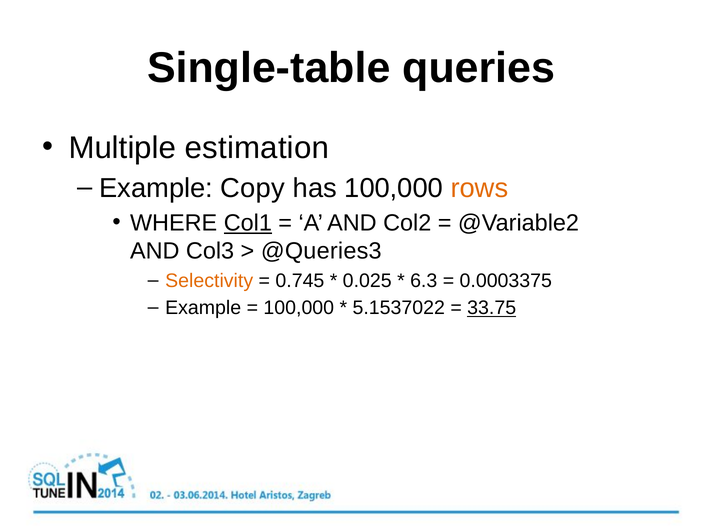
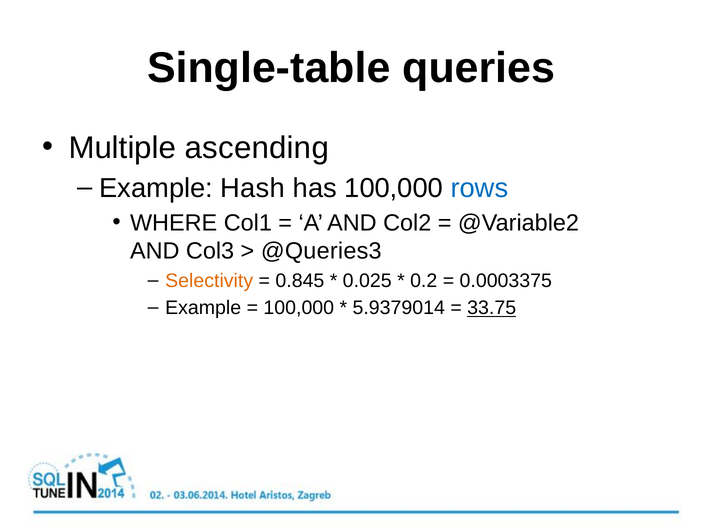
estimation: estimation -> ascending
Copy: Copy -> Hash
rows colour: orange -> blue
Col1 underline: present -> none
0.745: 0.745 -> 0.845
6.3: 6.3 -> 0.2
5.1537022: 5.1537022 -> 5.9379014
